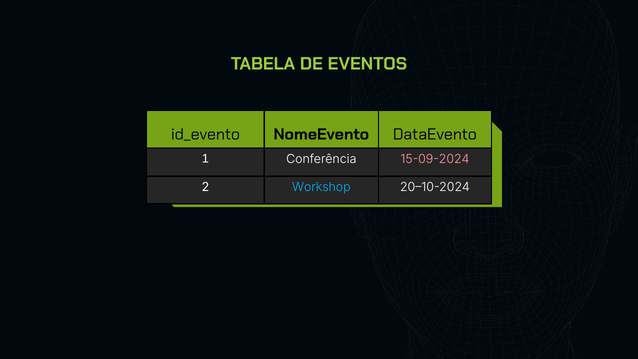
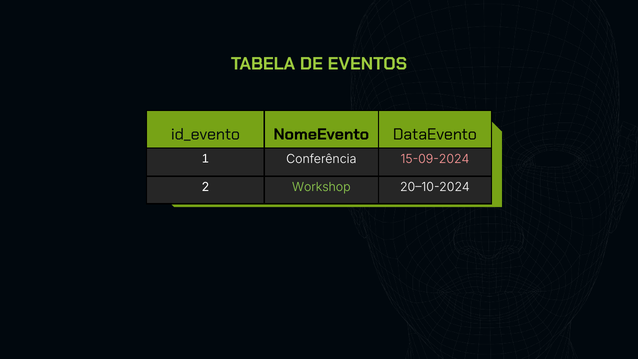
Workshop colour: light blue -> light green
